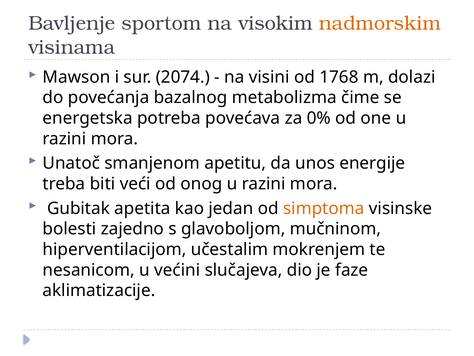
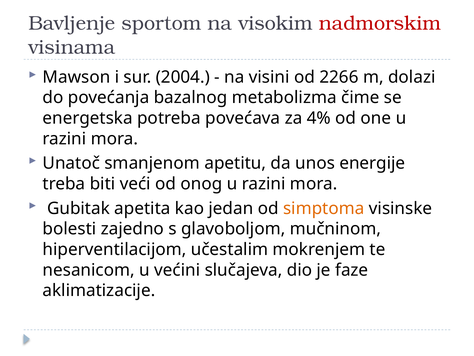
nadmorskim colour: orange -> red
2074: 2074 -> 2004
1768: 1768 -> 2266
0%: 0% -> 4%
